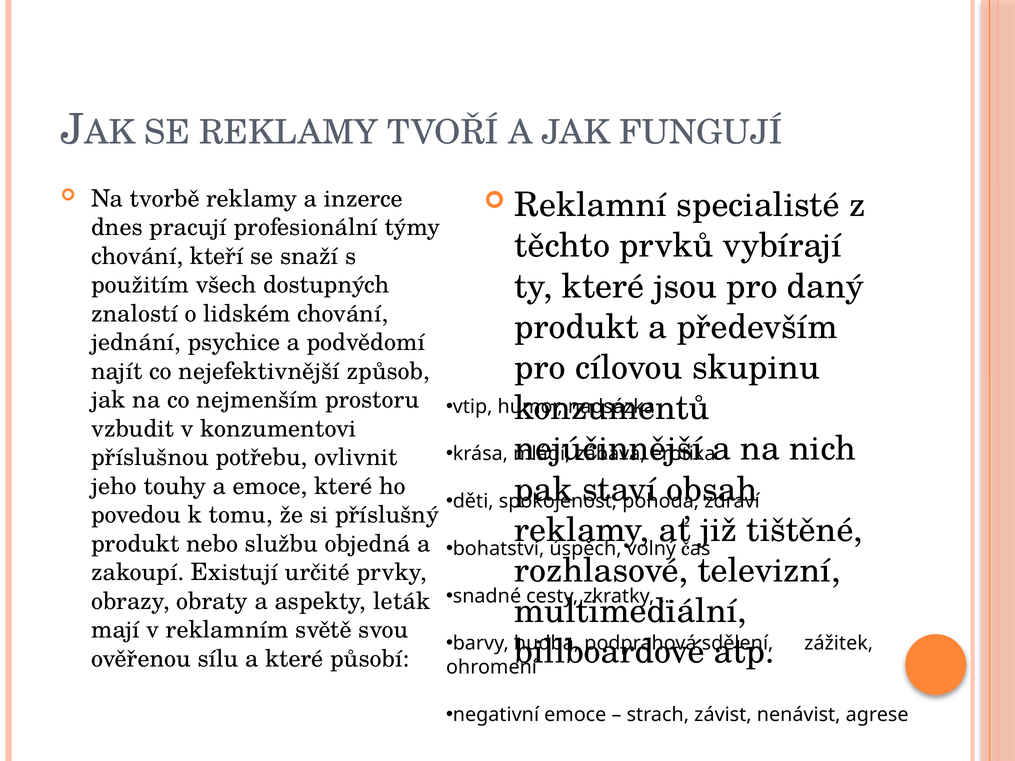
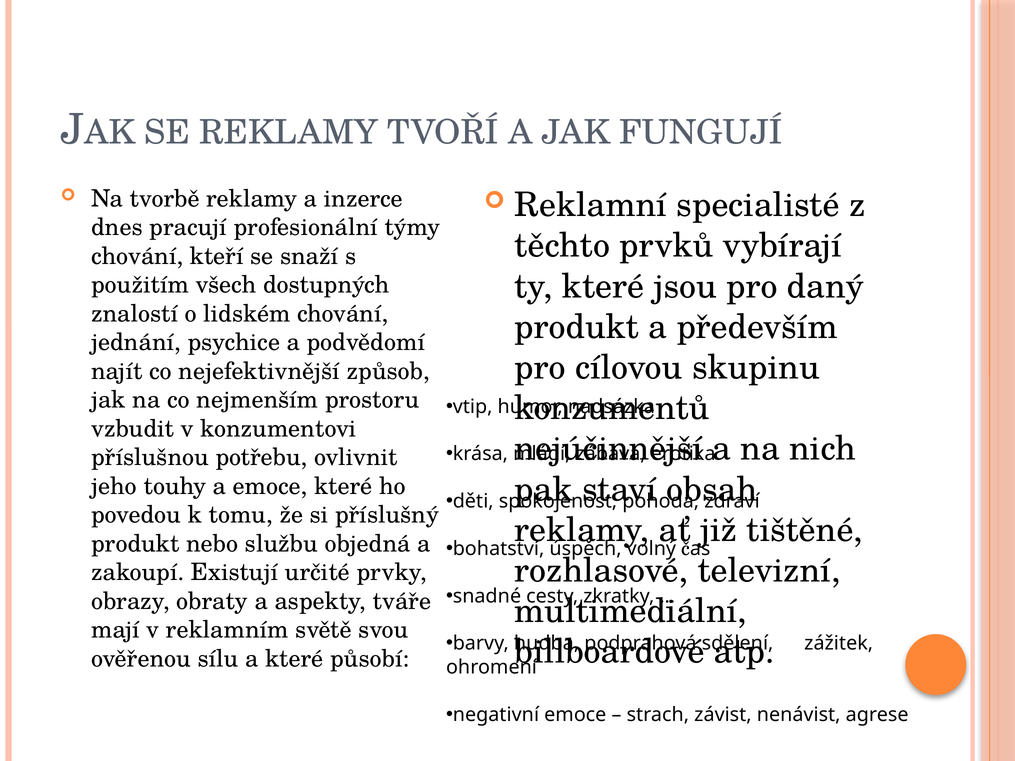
leták: leták -> tváře
